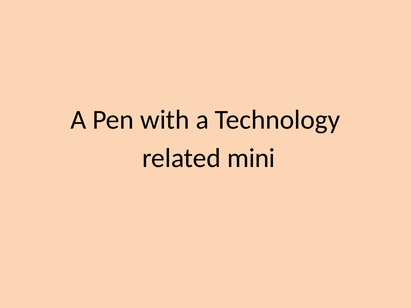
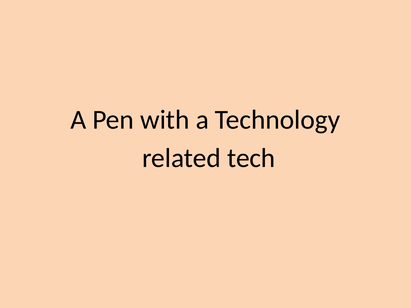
mini: mini -> tech
